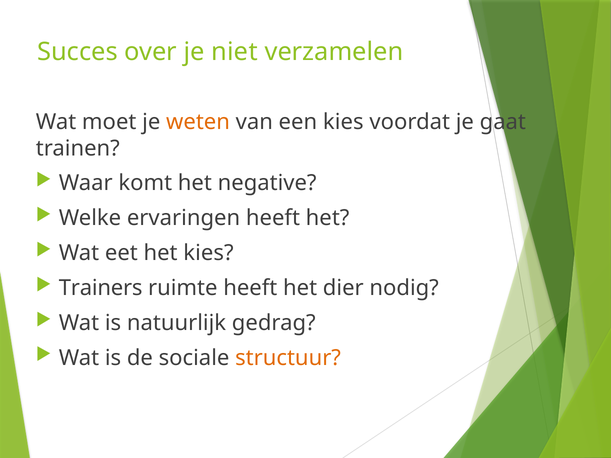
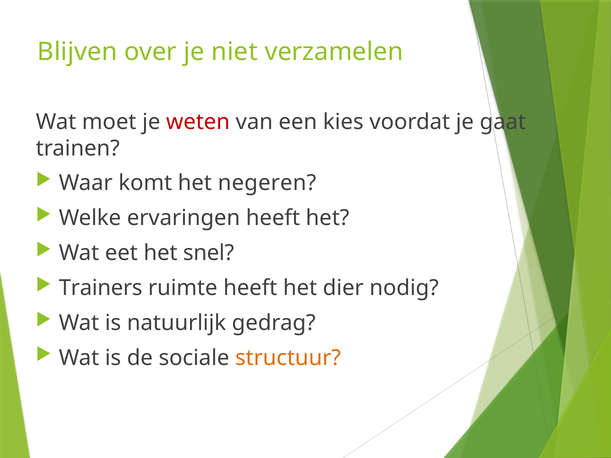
Succes: Succes -> Blijven
weten colour: orange -> red
negative: negative -> negeren
het kies: kies -> snel
